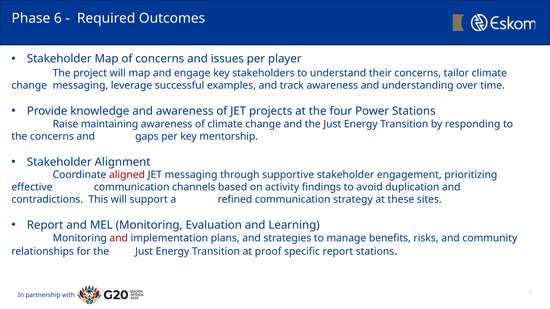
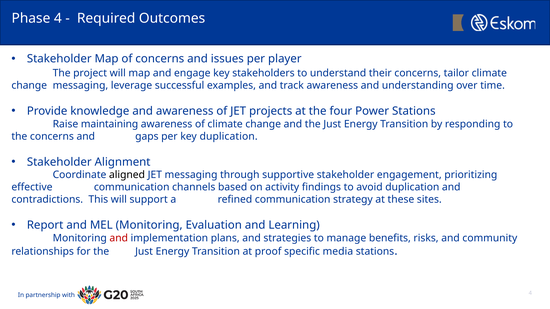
Phase 6: 6 -> 4
key mentorship: mentorship -> duplication
aligned colour: red -> black
specific report: report -> media
